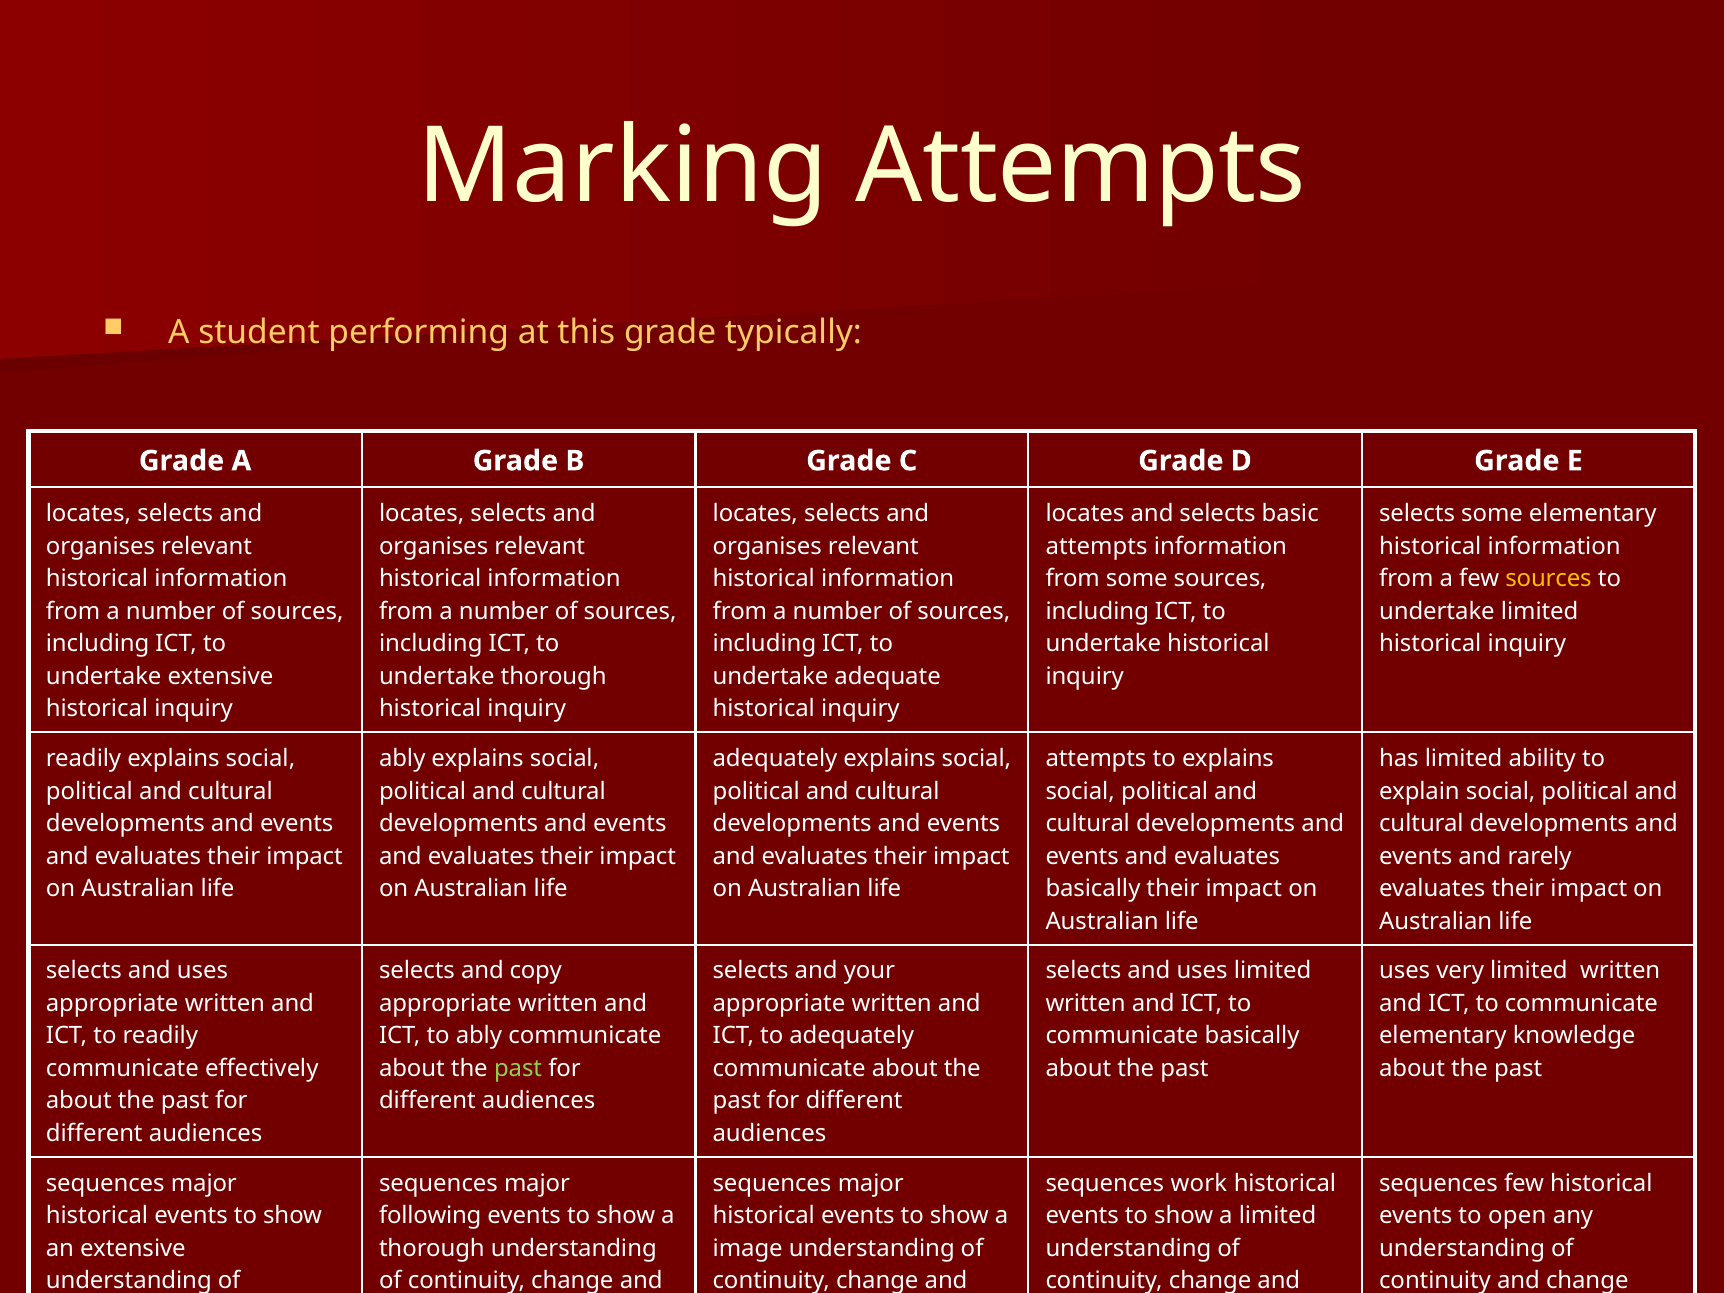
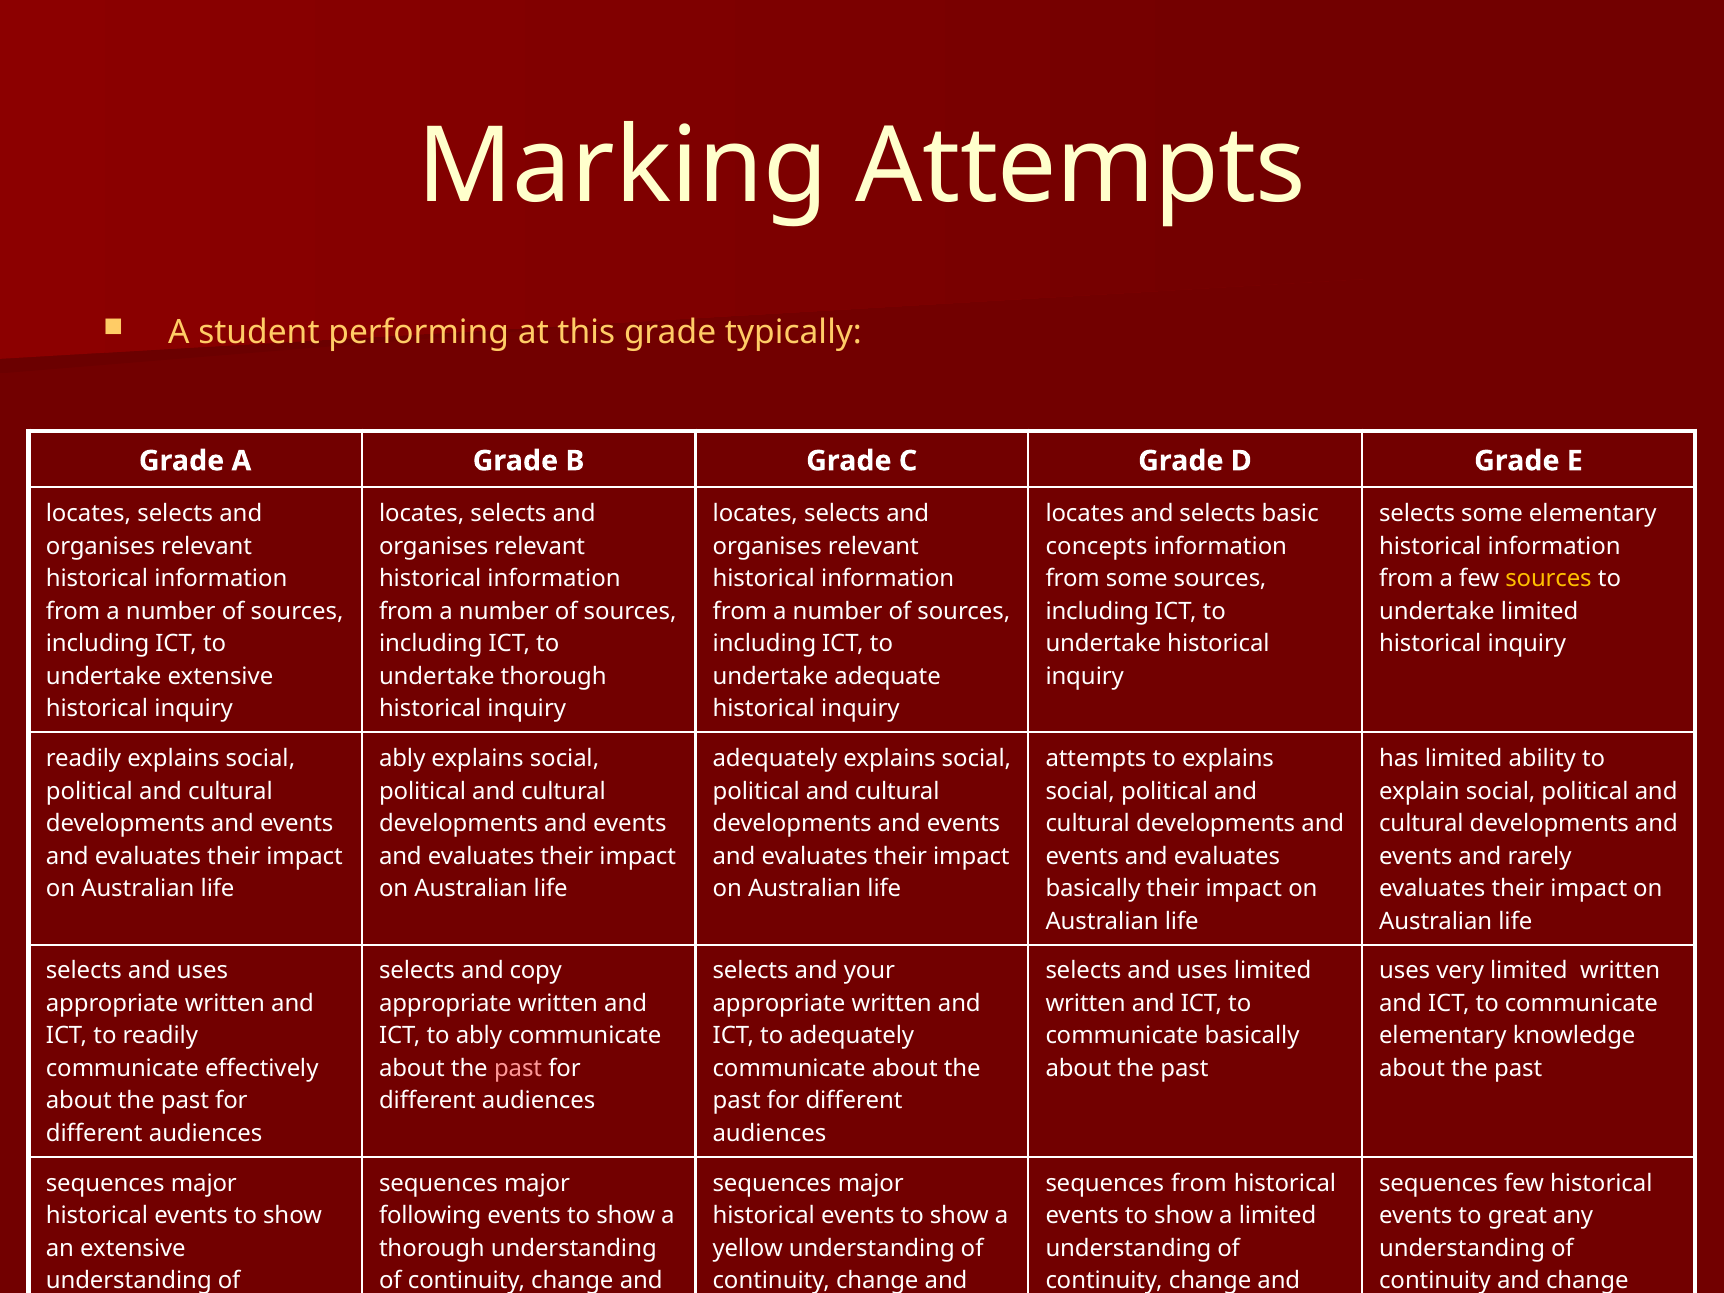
attempts at (1097, 546): attempts -> concepts
past at (518, 1069) colour: light green -> pink
sequences work: work -> from
open: open -> great
image: image -> yellow
